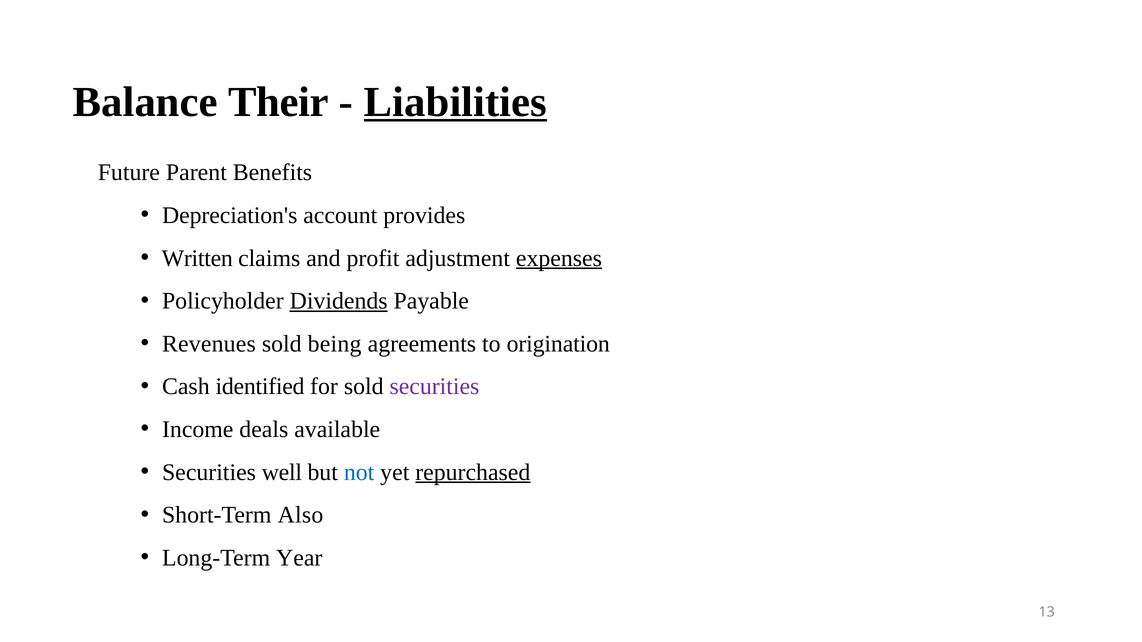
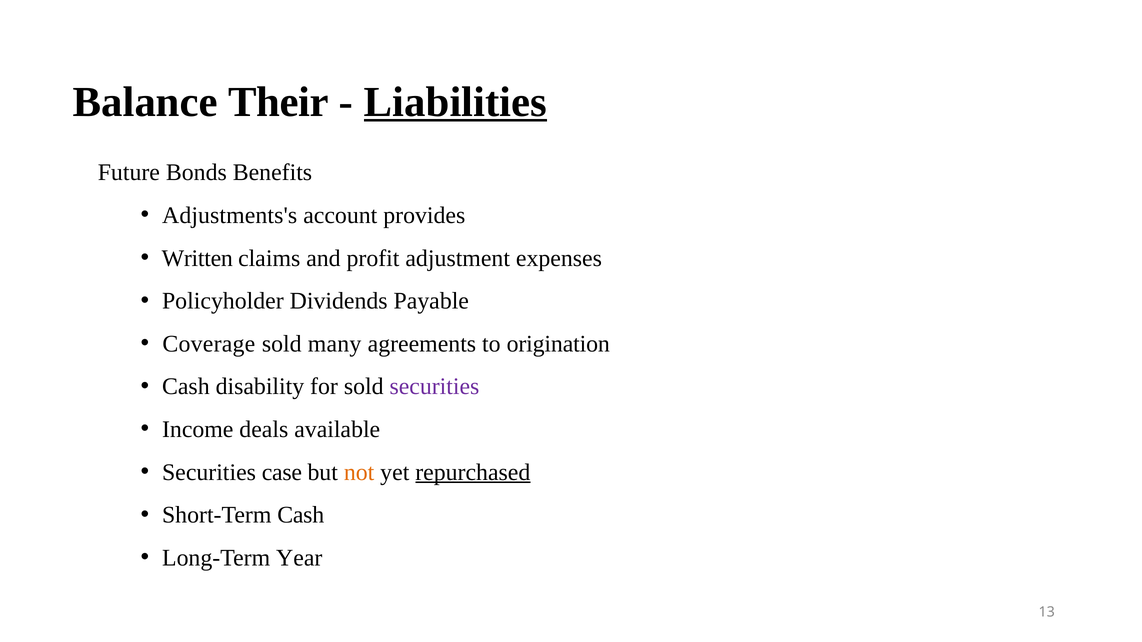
Parent: Parent -> Bonds
Depreciation's: Depreciation's -> Adjustments's
expenses underline: present -> none
Dividends underline: present -> none
Revenues: Revenues -> Coverage
being: being -> many
identified: identified -> disability
well: well -> case
not colour: blue -> orange
Short-Term Also: Also -> Cash
